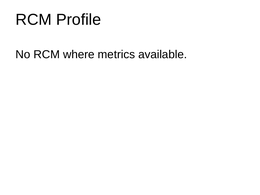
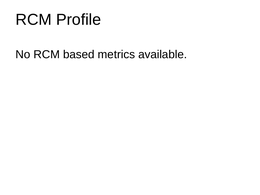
where: where -> based
